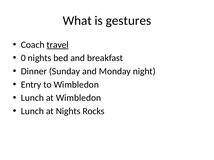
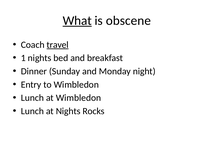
What underline: none -> present
gestures: gestures -> obscene
0: 0 -> 1
